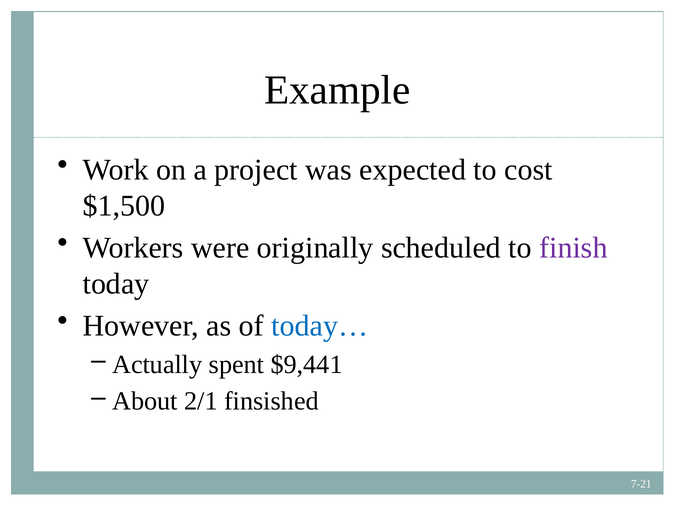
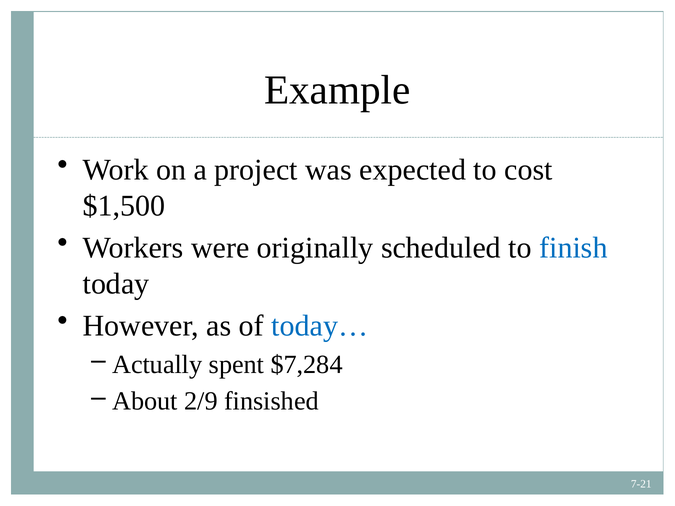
finish colour: purple -> blue
$9,441: $9,441 -> $7,284
2/1: 2/1 -> 2/9
